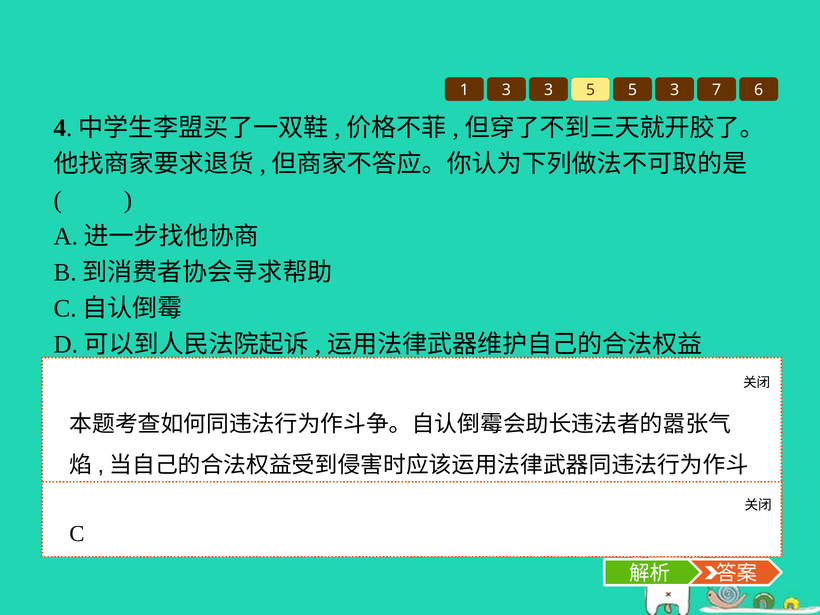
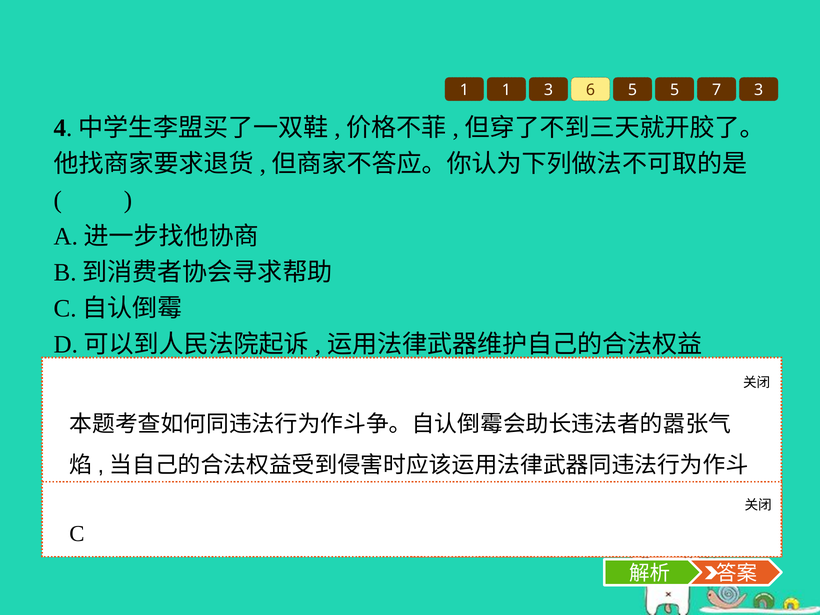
1 3: 3 -> 1
3 5: 5 -> 6
5 3: 3 -> 5
7 6: 6 -> 3
